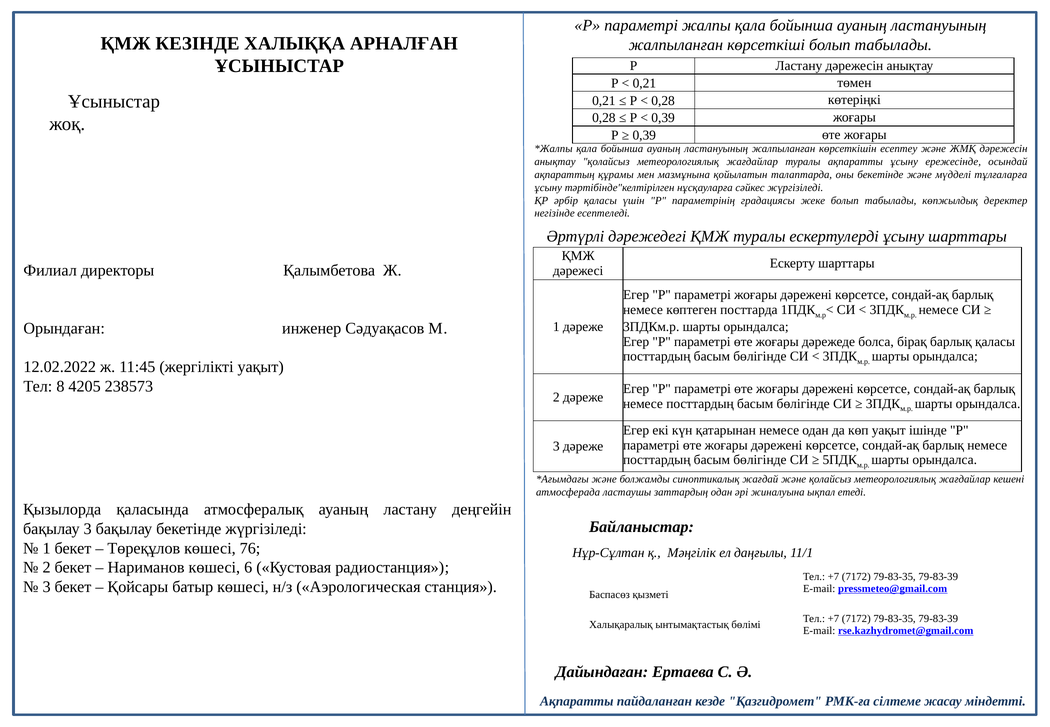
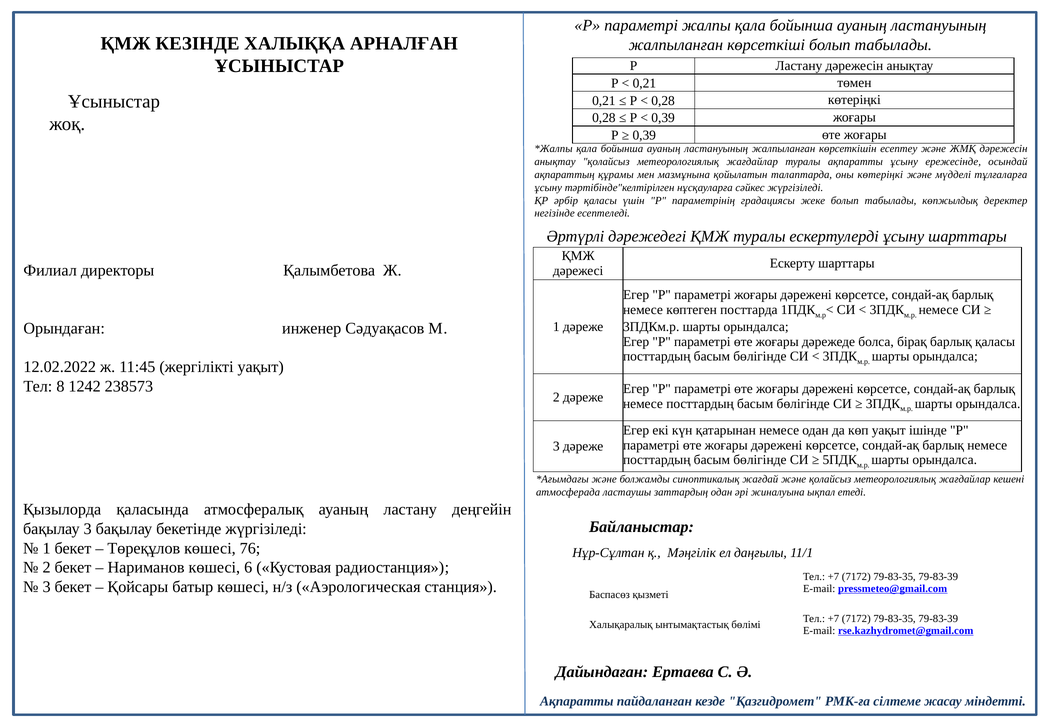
оны бекетінде: бекетінде -> көтеріңкі
4205: 4205 -> 1242
